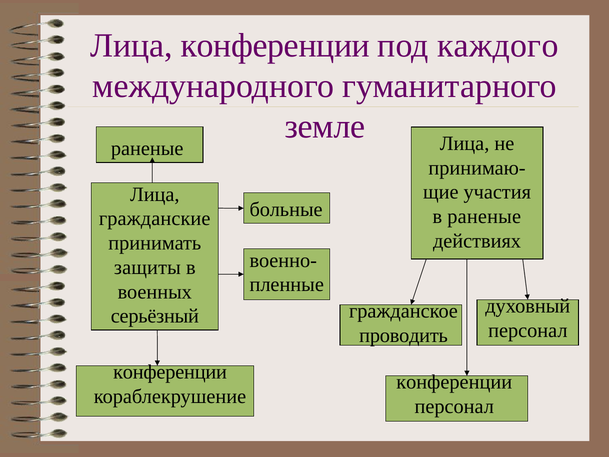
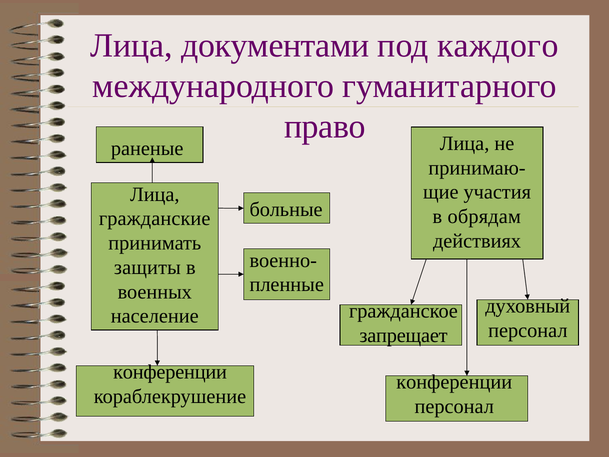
Лица конференции: конференции -> документами
земле: земле -> право
в раненые: раненые -> обрядам
серьёзный: серьёзный -> население
проводить: проводить -> запрещает
